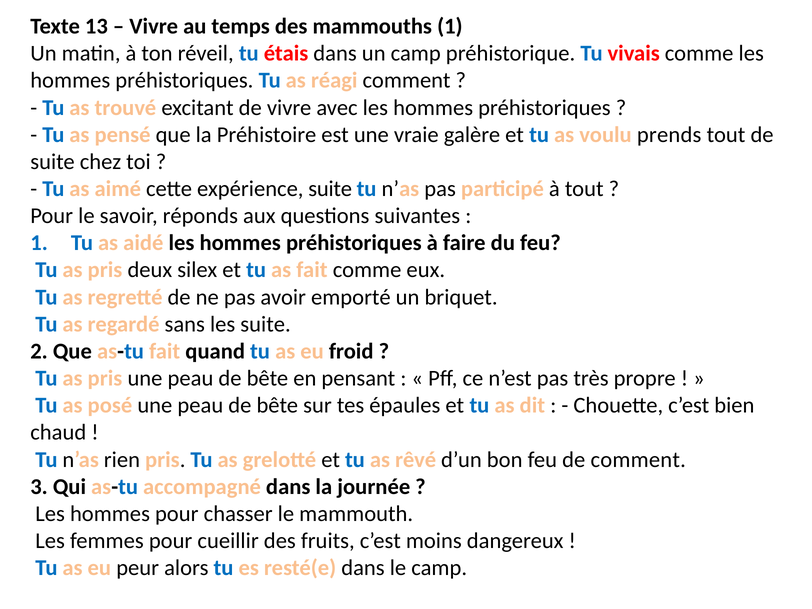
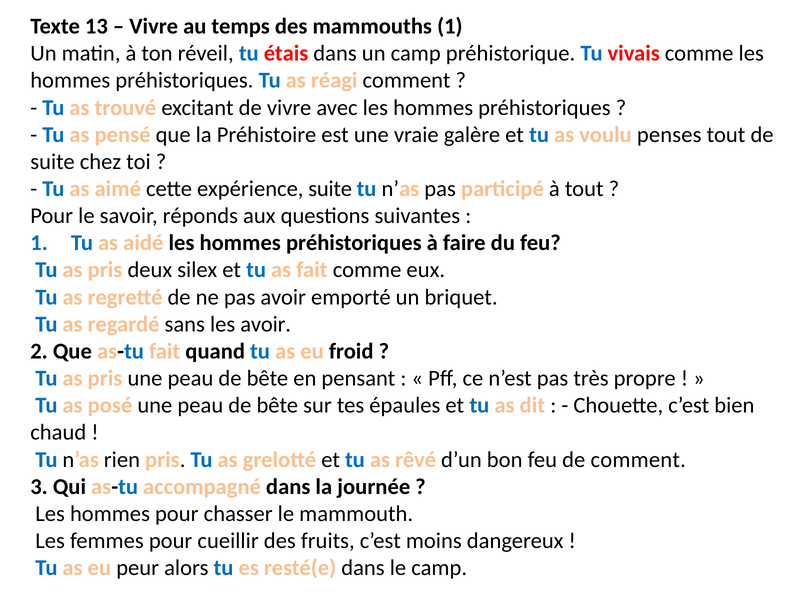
prends: prends -> penses
les suite: suite -> avoir
